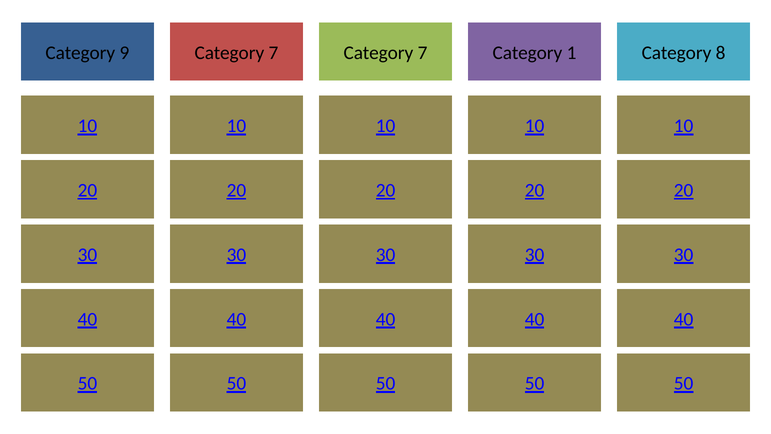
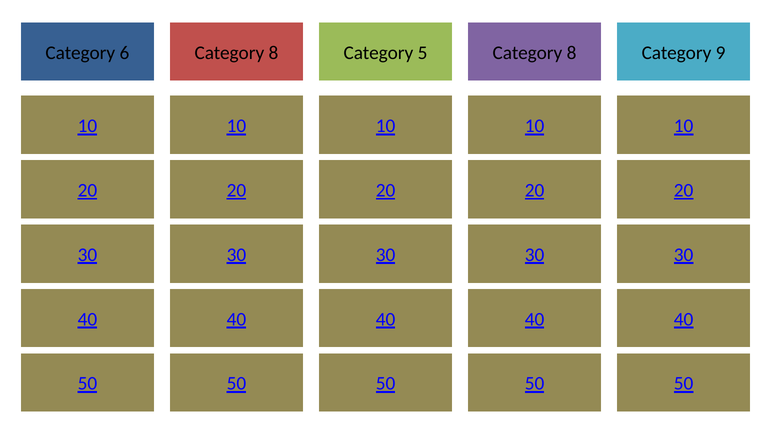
9: 9 -> 6
7 at (273, 53): 7 -> 8
7 at (423, 53): 7 -> 5
1 at (572, 53): 1 -> 8
8: 8 -> 9
